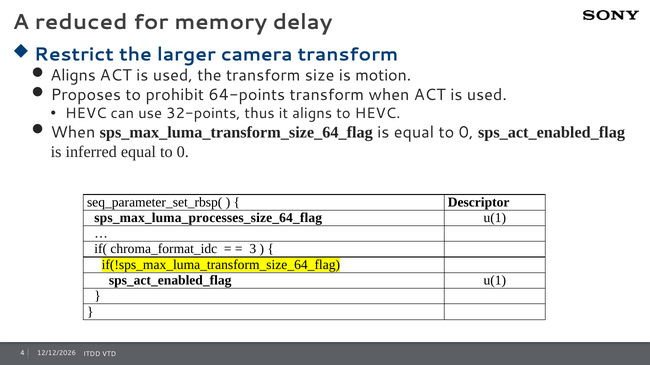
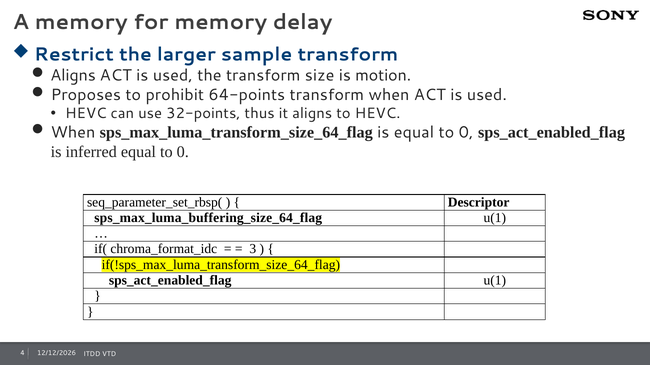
A reduced: reduced -> memory
camera: camera -> sample
sps_max_luma_processes_size_64_flag: sps_max_luma_processes_size_64_flag -> sps_max_luma_buffering_size_64_flag
